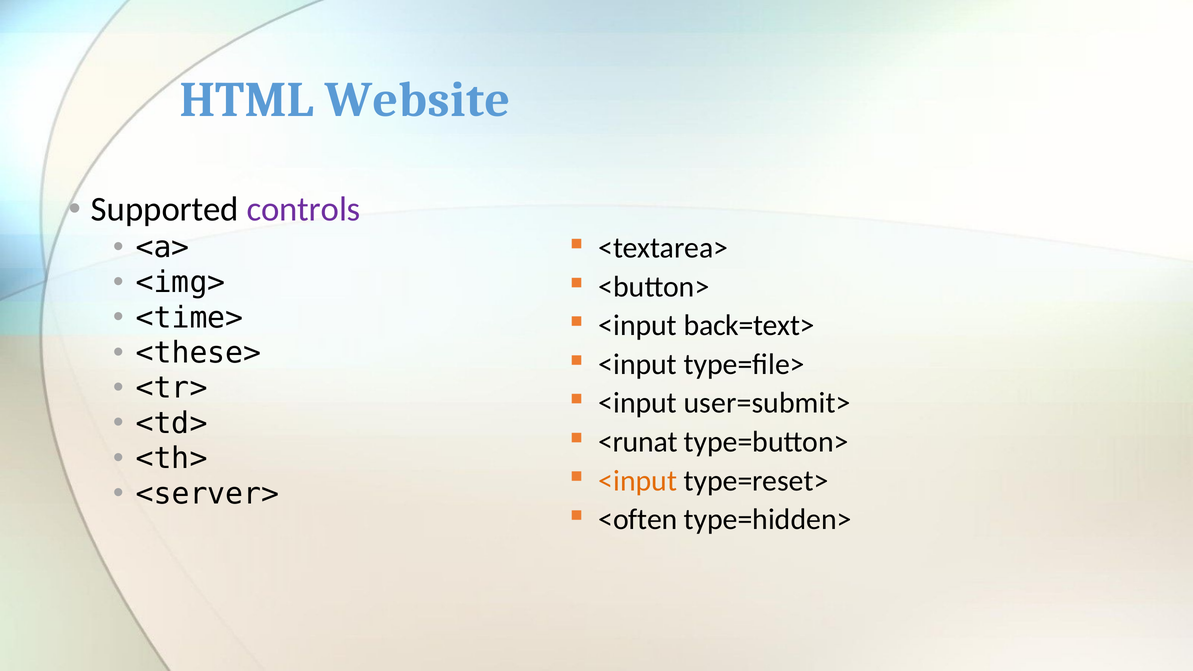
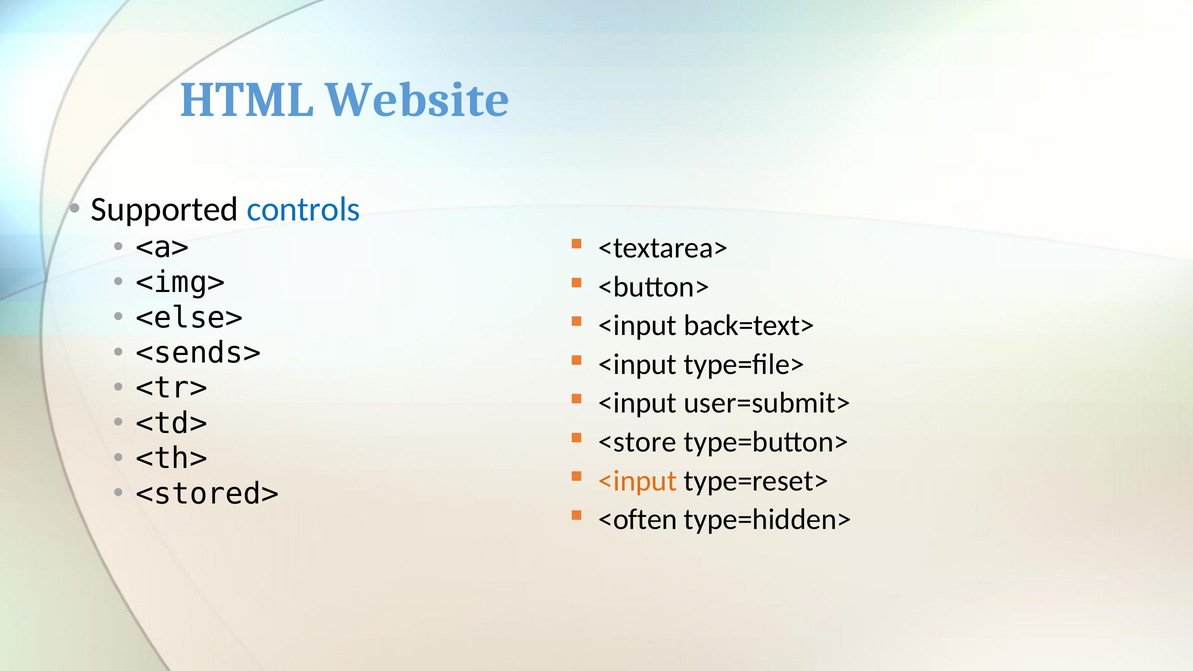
controls colour: purple -> blue
<time>: <time> -> <else>
<these>: <these> -> <sends>
<runat: <runat -> <store
<server>: <server> -> <stored>
